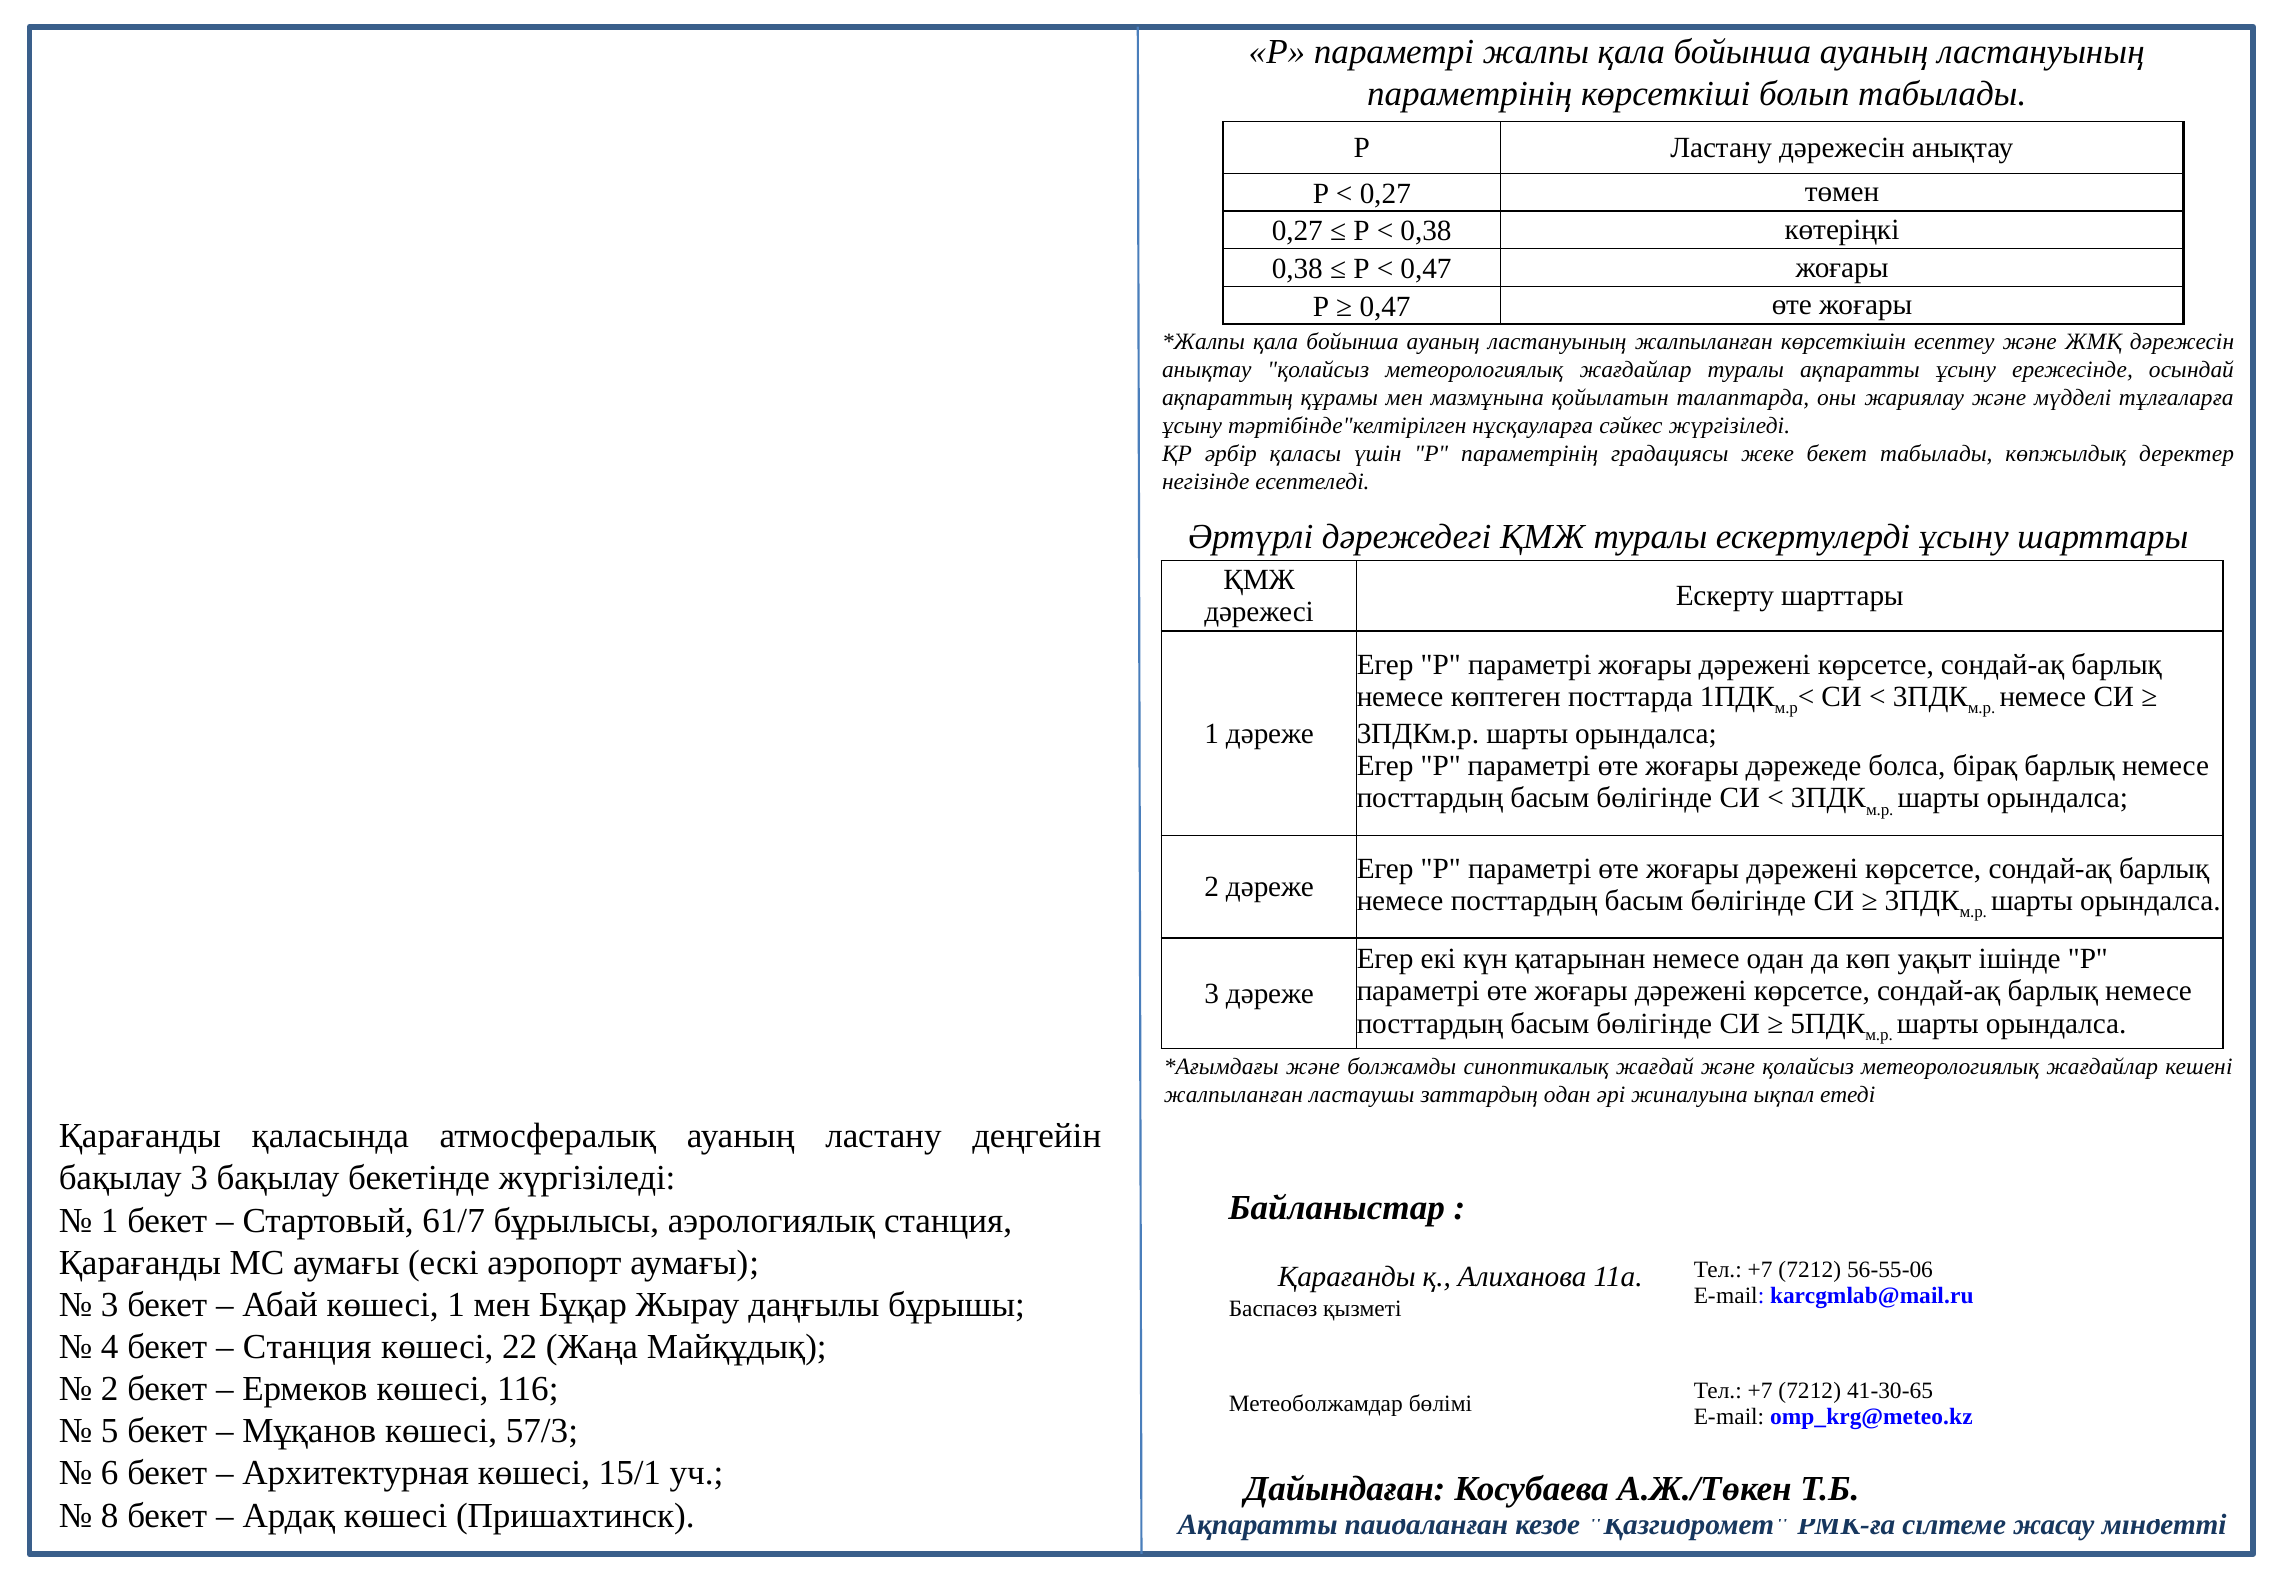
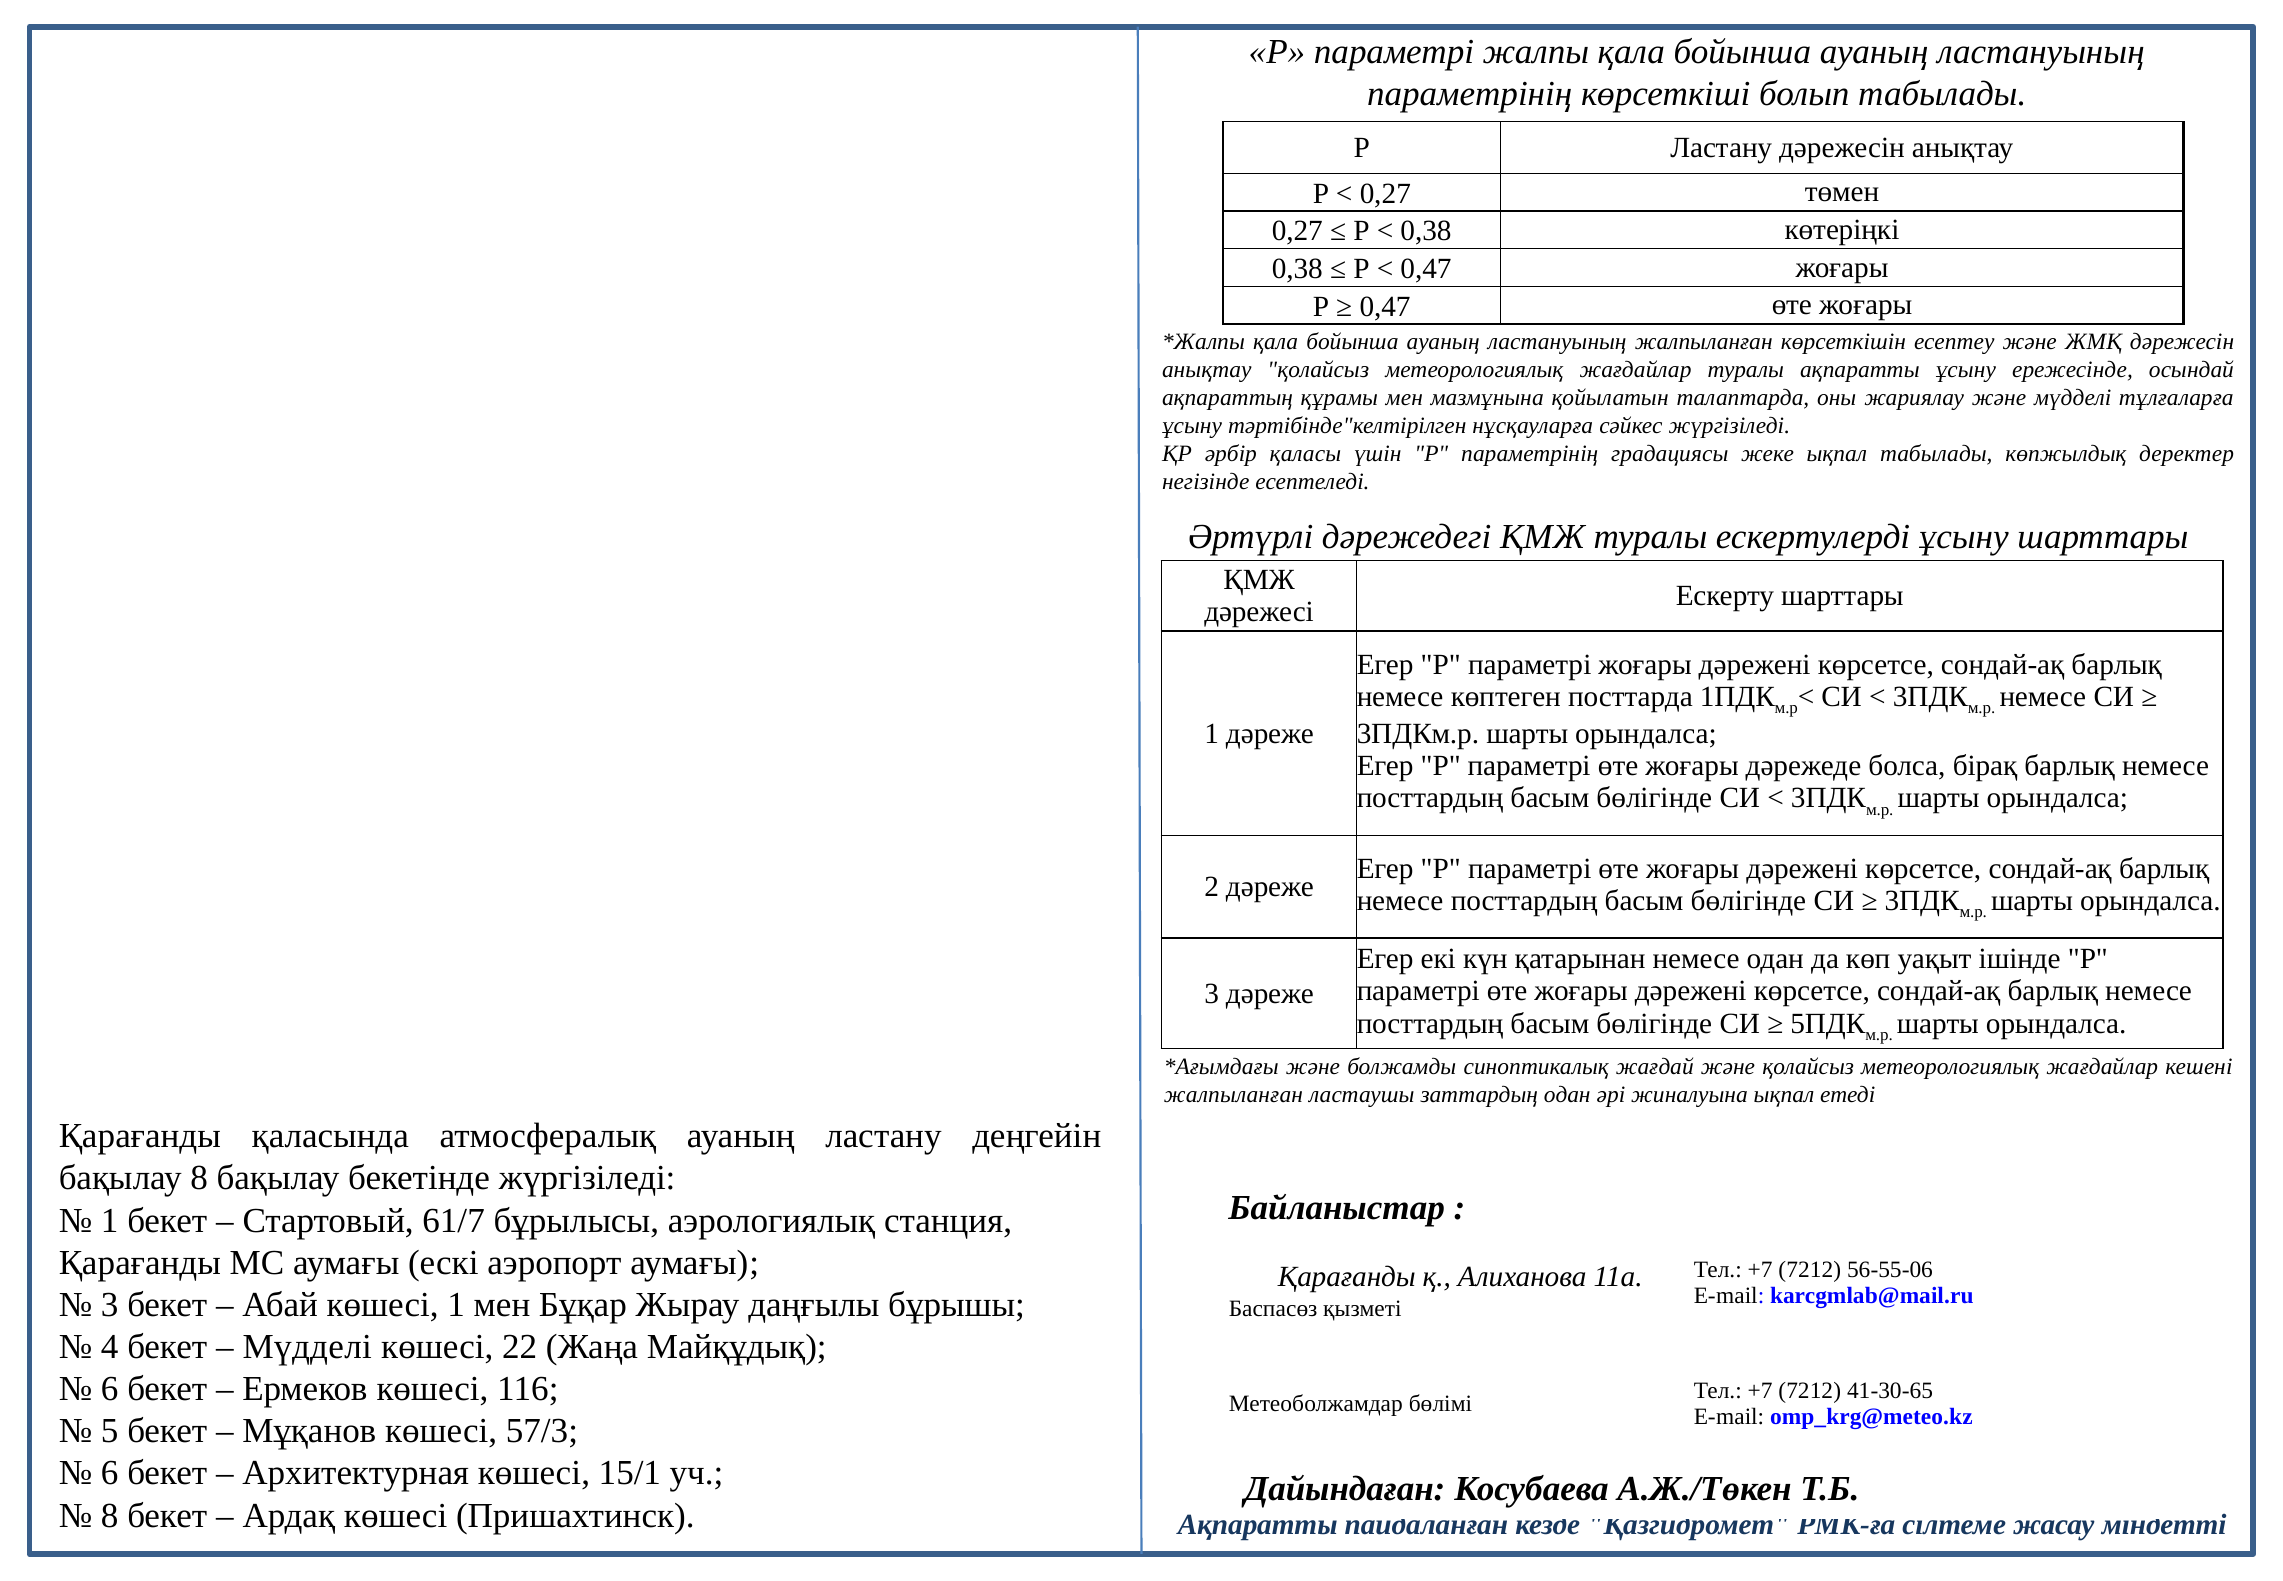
жеке бекет: бекет -> ықпал
бақылау 3: 3 -> 8
Станция at (307, 1347): Станция -> Мүдделі
2 at (110, 1389): 2 -> 6
